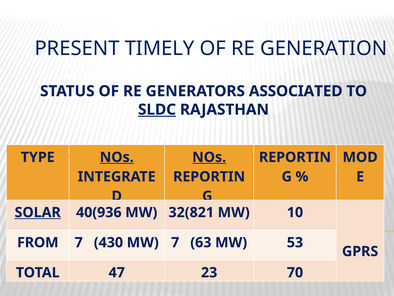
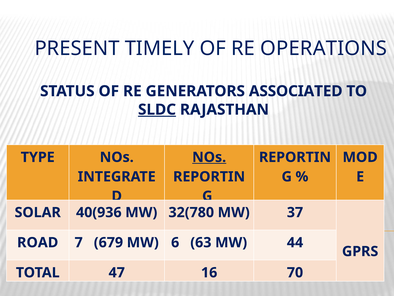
GENERATION: GENERATION -> OPERATIONS
NOs at (117, 157) underline: present -> none
SOLAR underline: present -> none
32(821: 32(821 -> 32(780
10: 10 -> 37
FROM: FROM -> ROAD
430: 430 -> 679
MW 7: 7 -> 6
53: 53 -> 44
23: 23 -> 16
